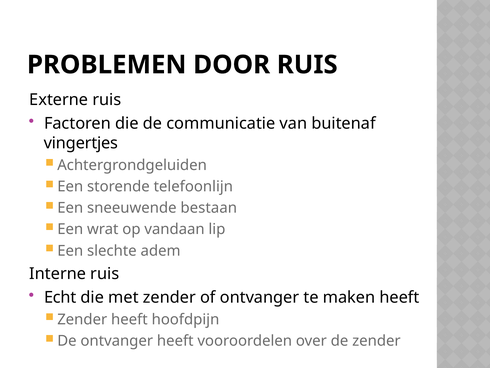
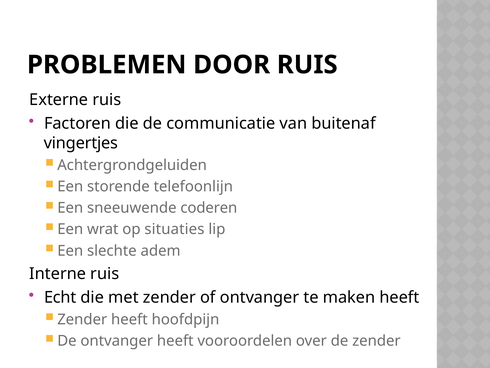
bestaan: bestaan -> coderen
vandaan: vandaan -> situaties
